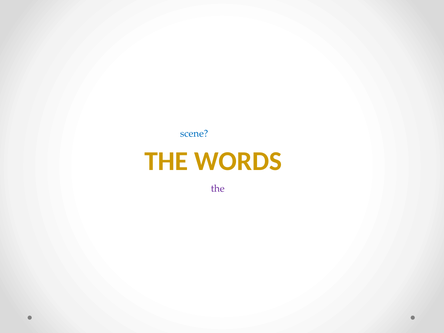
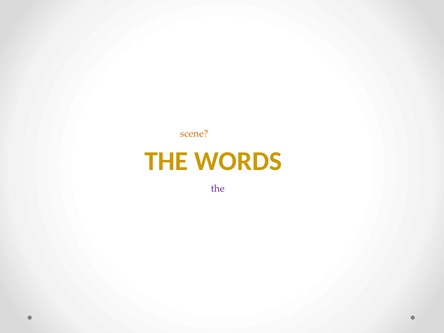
scene colour: blue -> orange
